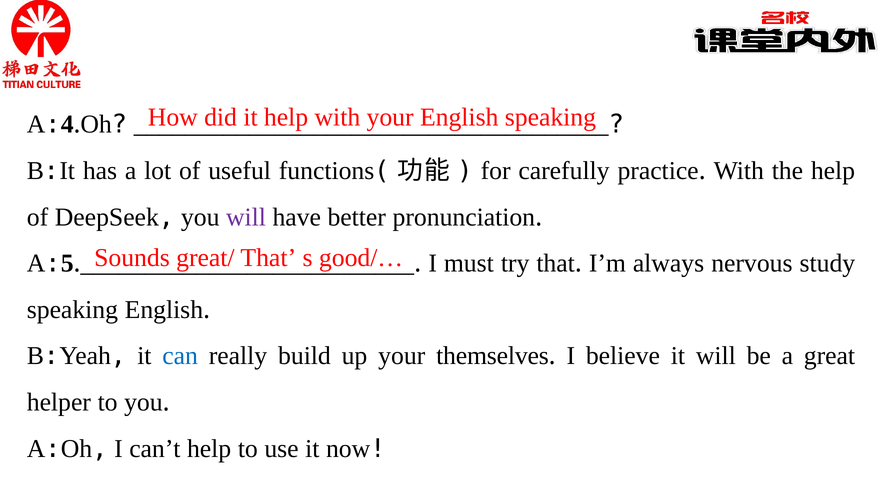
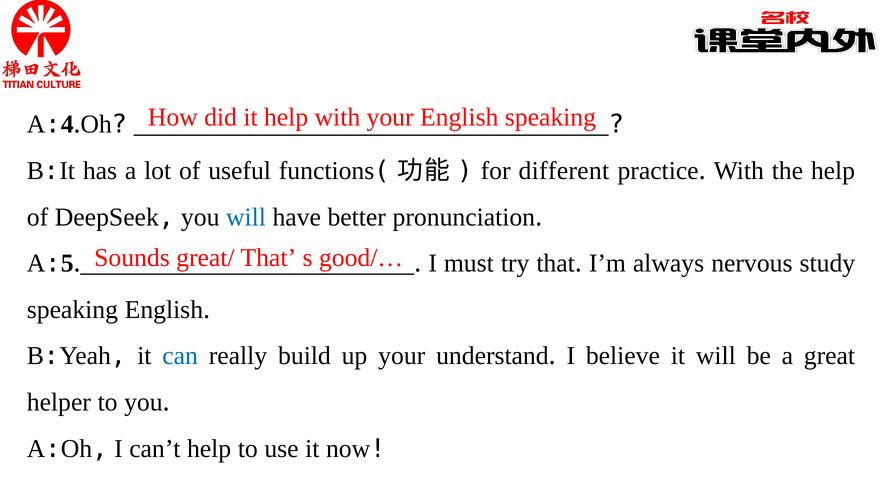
carefully: carefully -> different
will at (246, 217) colour: purple -> blue
themselves: themselves -> understand
